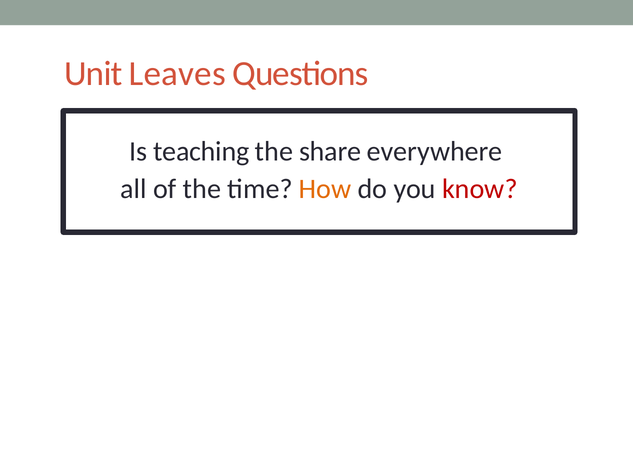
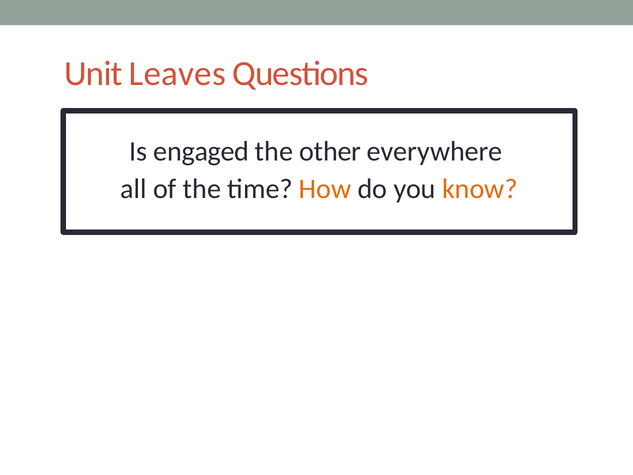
teaching: teaching -> engaged
share: share -> other
know colour: red -> orange
